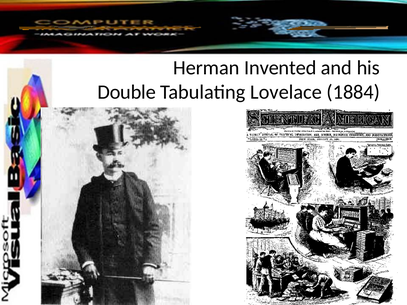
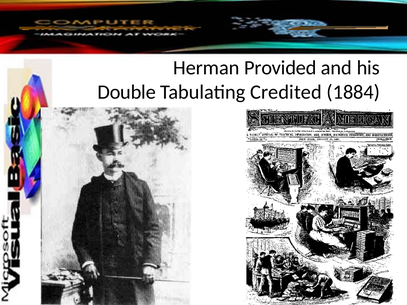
Invented: Invented -> Provided
Lovelace: Lovelace -> Credited
